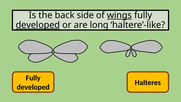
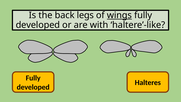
side: side -> legs
developed at (38, 25) underline: present -> none
long: long -> with
